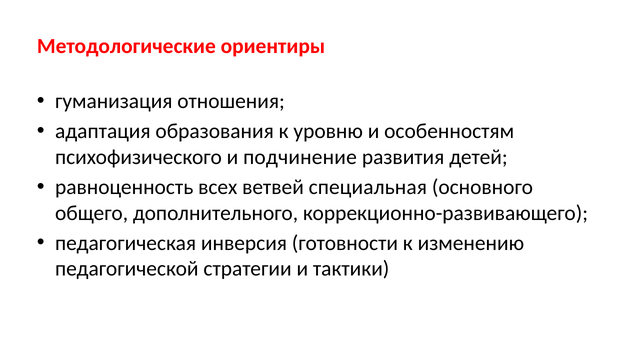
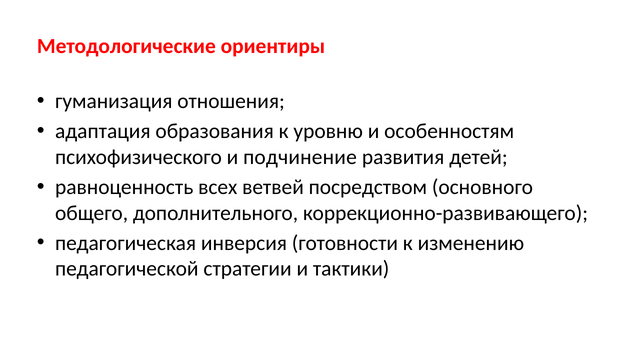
специальная: специальная -> посредством
